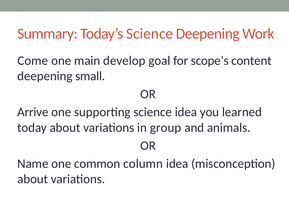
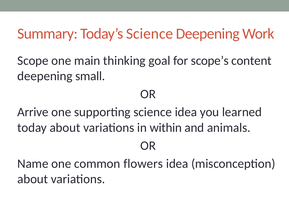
Come: Come -> Scope
develop: develop -> thinking
group: group -> within
column: column -> flowers
